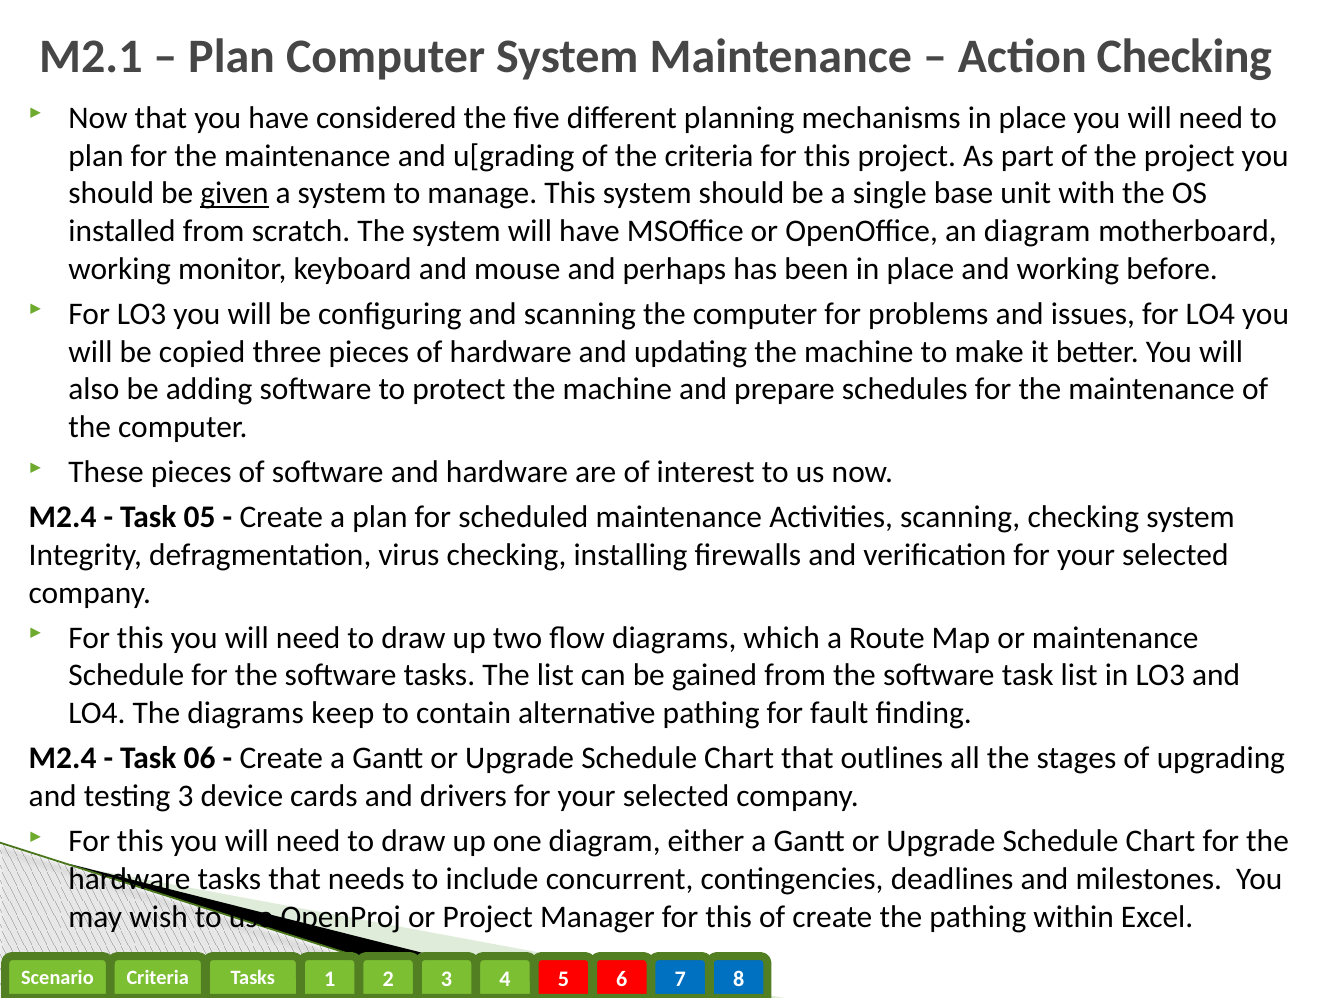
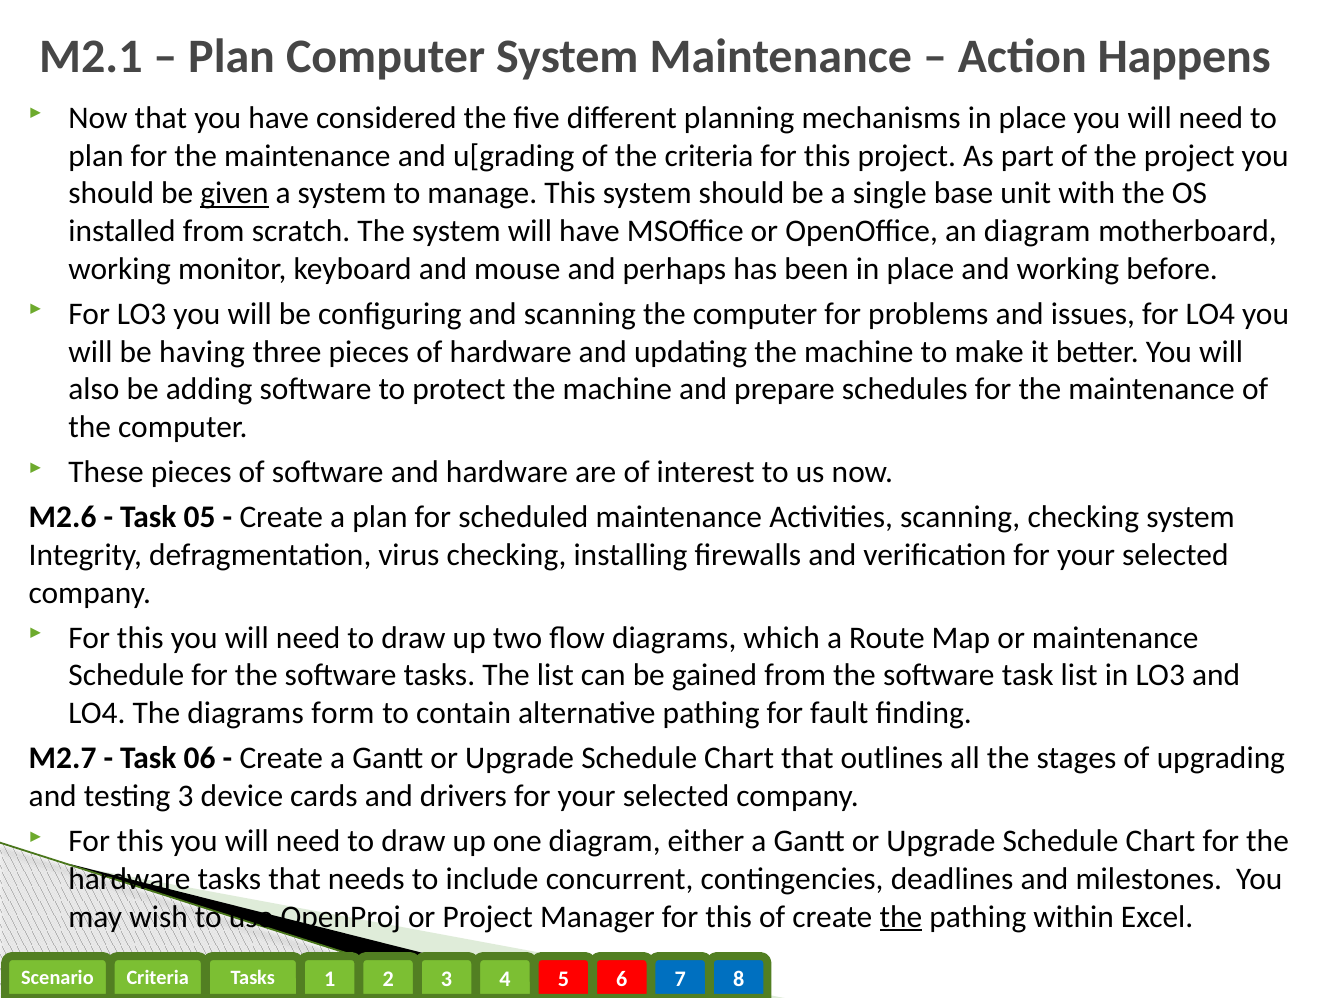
Action Checking: Checking -> Happens
copied: copied -> having
M2.4 at (63, 517): M2.4 -> M2.6
keep: keep -> form
M2.4 at (63, 758): M2.4 -> M2.7
the at (901, 916) underline: none -> present
